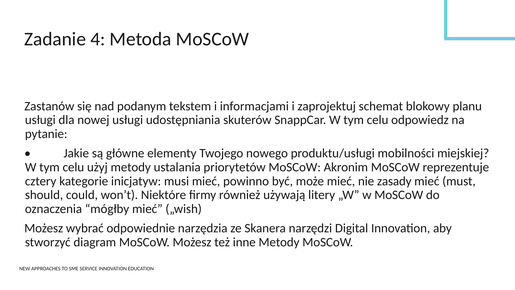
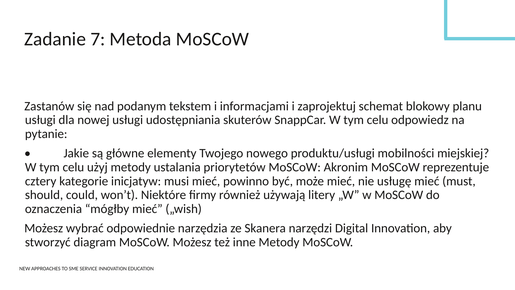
4: 4 -> 7
zasady: zasady -> usługę
